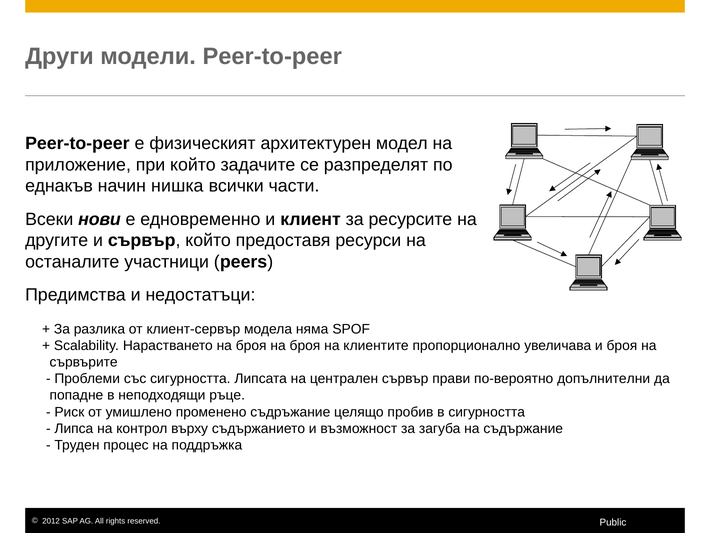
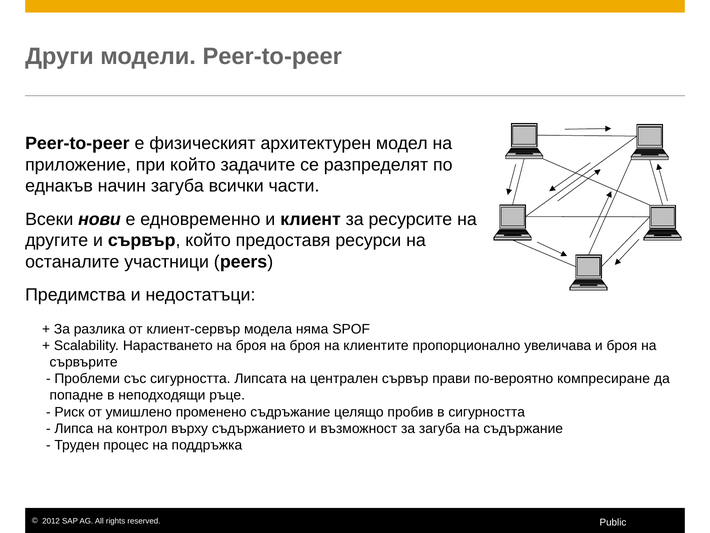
начин нишка: нишка -> загуба
допълнителни: допълнителни -> компресиране
